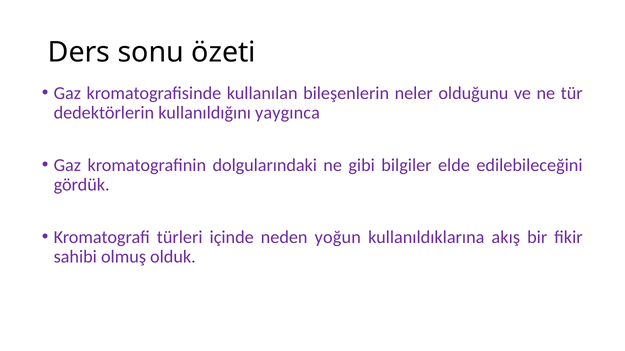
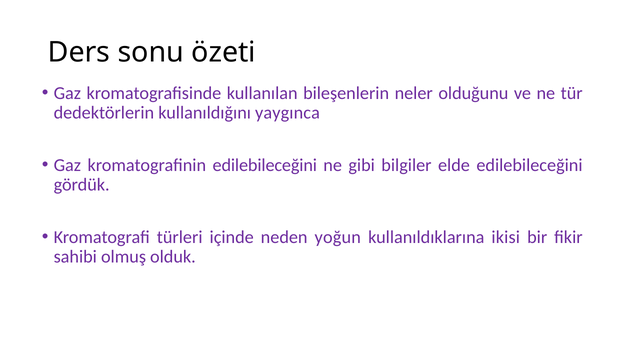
kromatografinin dolgularındaki: dolgularındaki -> edilebileceğini
akış: akış -> ikisi
